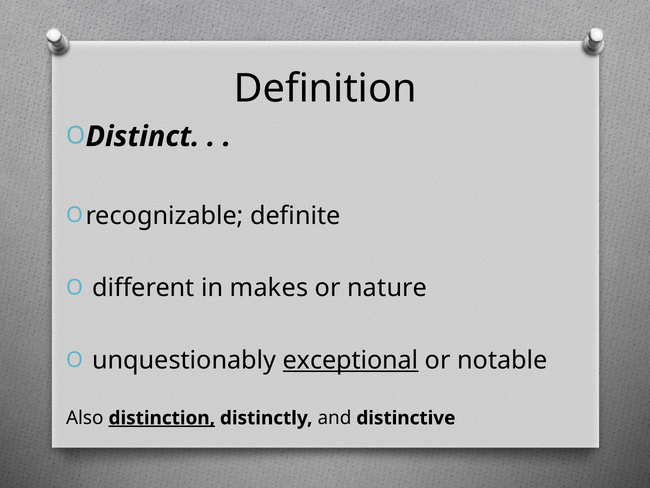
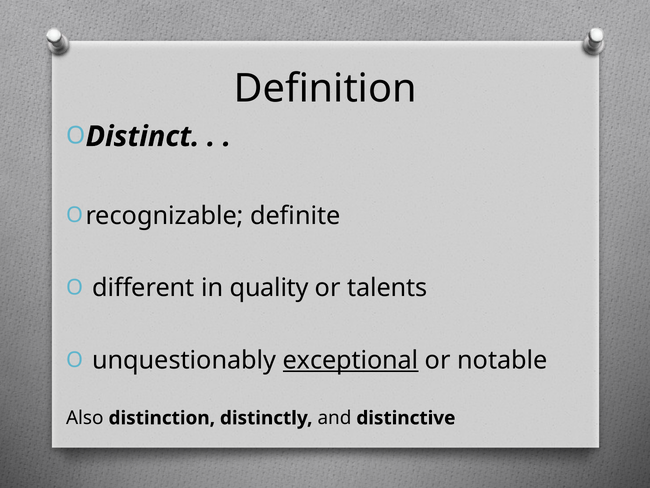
makes: makes -> quality
nature: nature -> talents
distinction underline: present -> none
